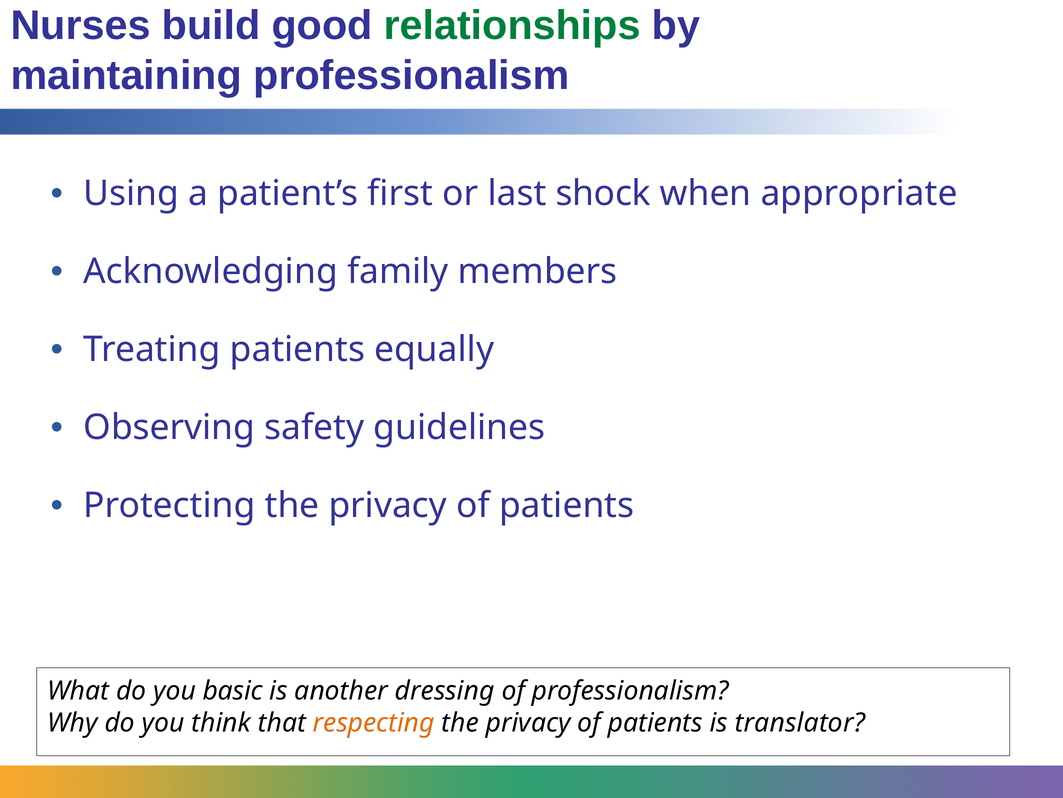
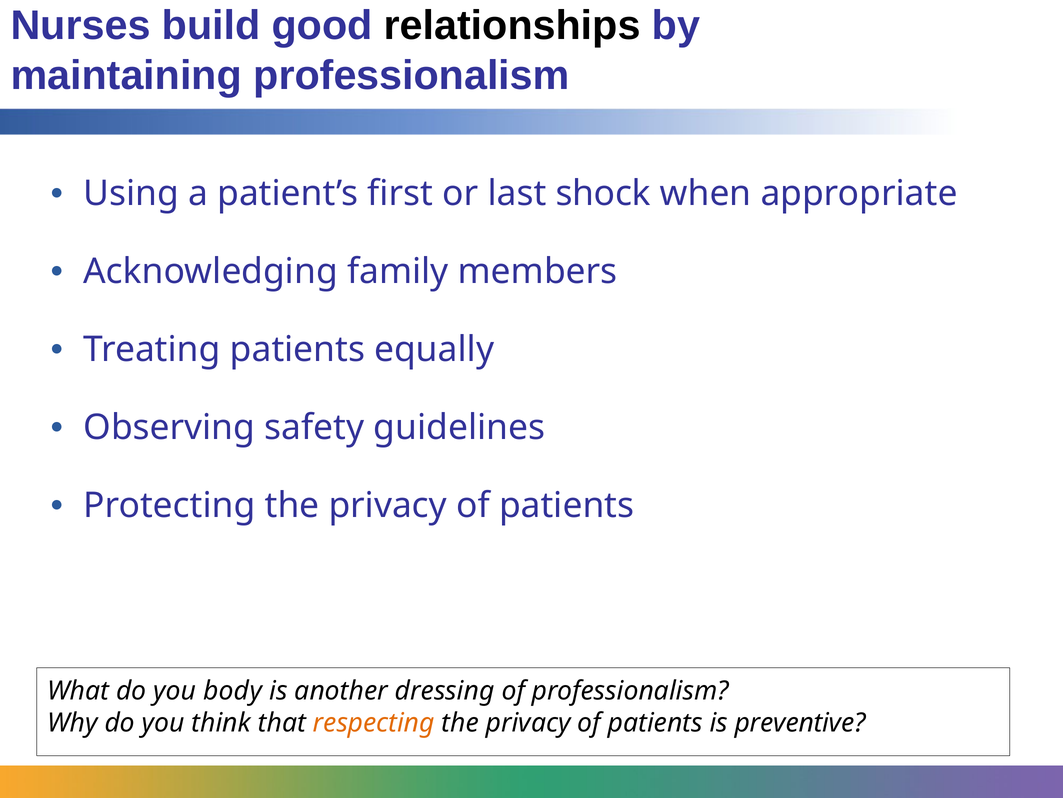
relationships colour: green -> black
basic: basic -> body
translator: translator -> preventive
